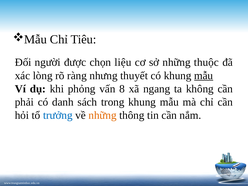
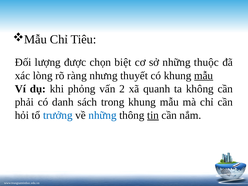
người: người -> lượng
liệu: liệu -> biệt
8: 8 -> 2
ngang: ngang -> quanh
những at (103, 115) colour: orange -> blue
tin underline: none -> present
